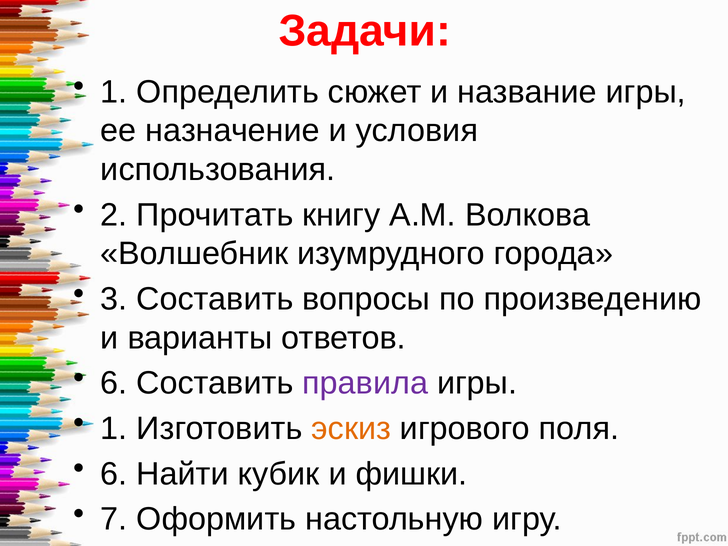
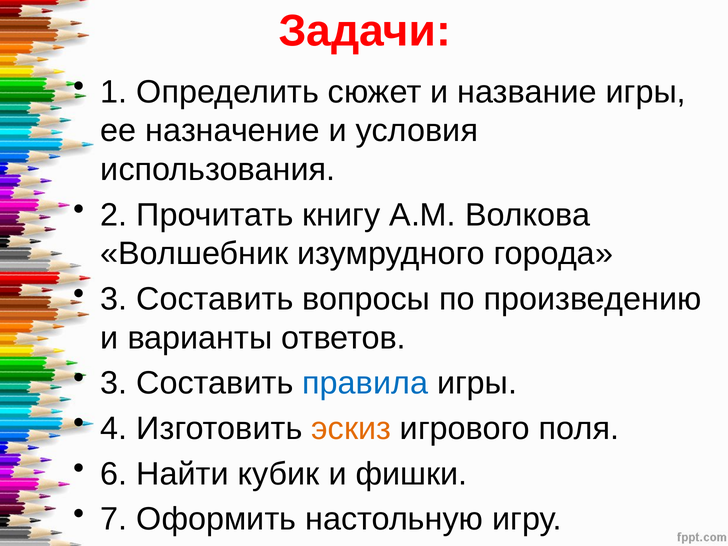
6 at (114, 383): 6 -> 3
правила colour: purple -> blue
1 at (114, 429): 1 -> 4
